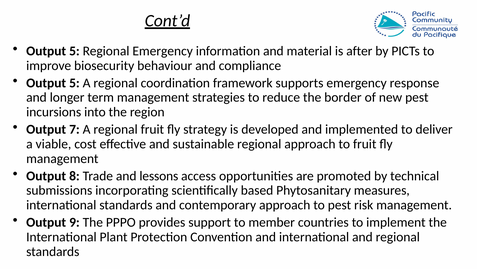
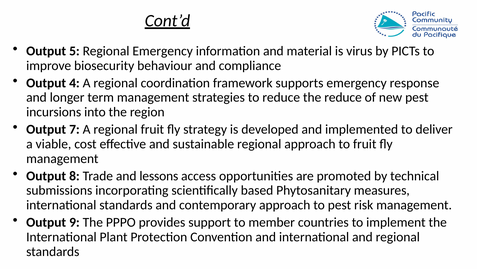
after: after -> virus
5 at (74, 83): 5 -> 4
the border: border -> reduce
